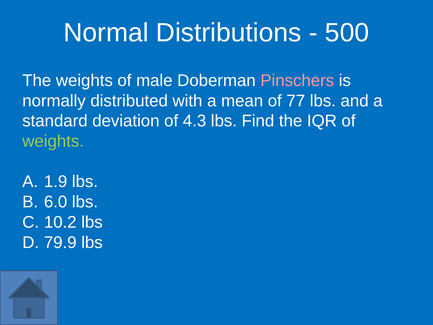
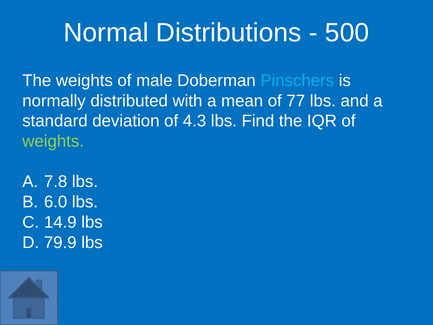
Pinschers colour: pink -> light blue
1.9: 1.9 -> 7.8
10.2: 10.2 -> 14.9
